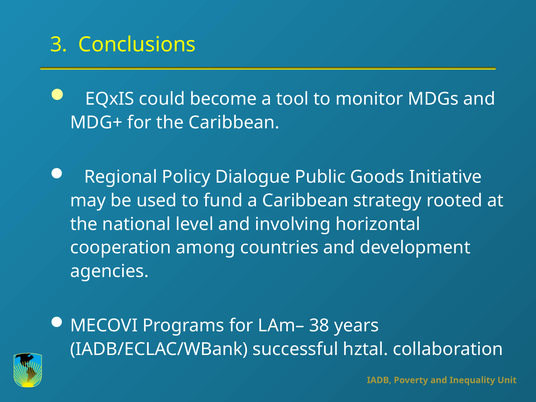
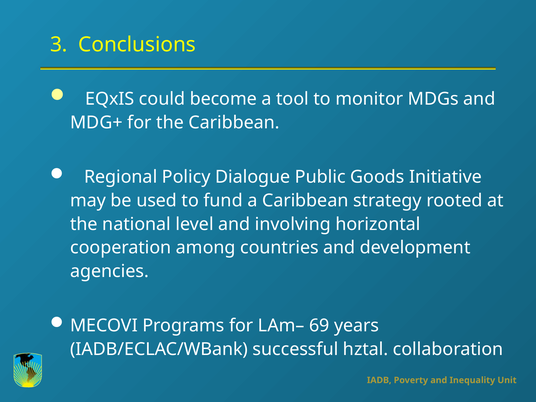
38: 38 -> 69
